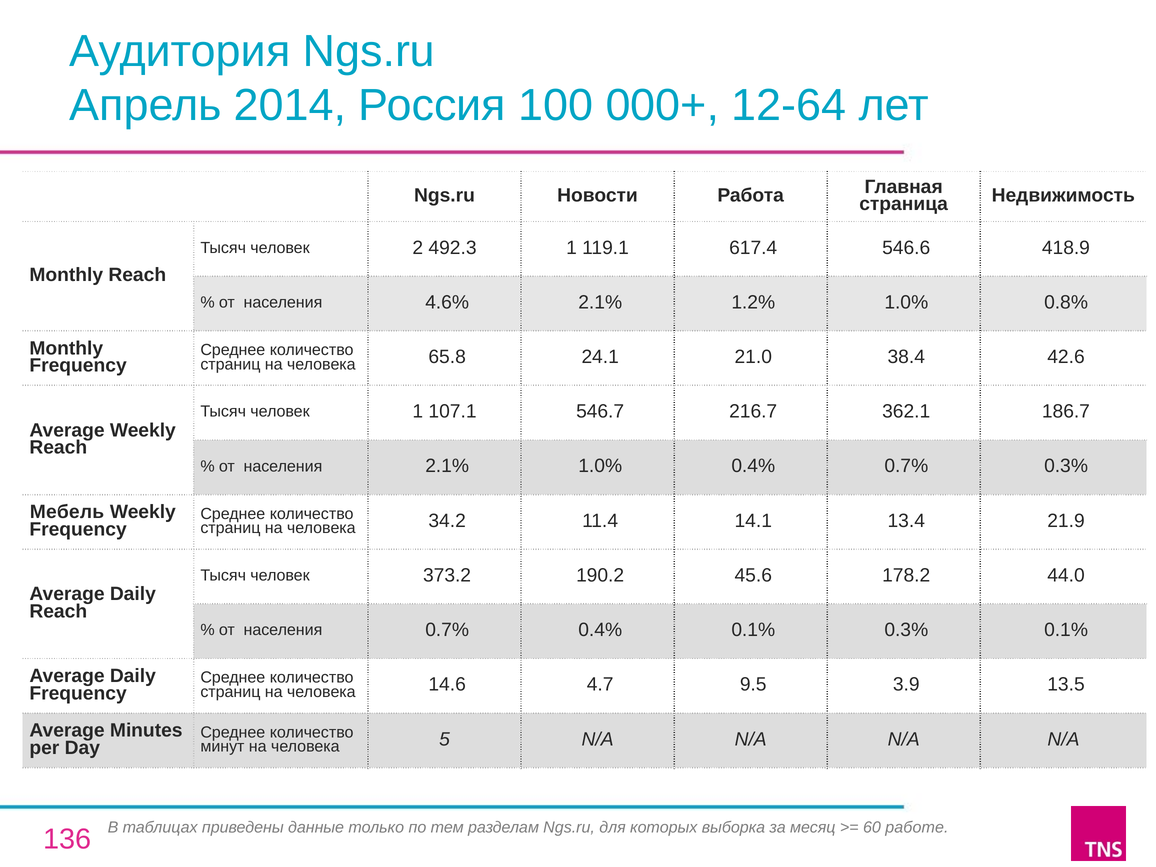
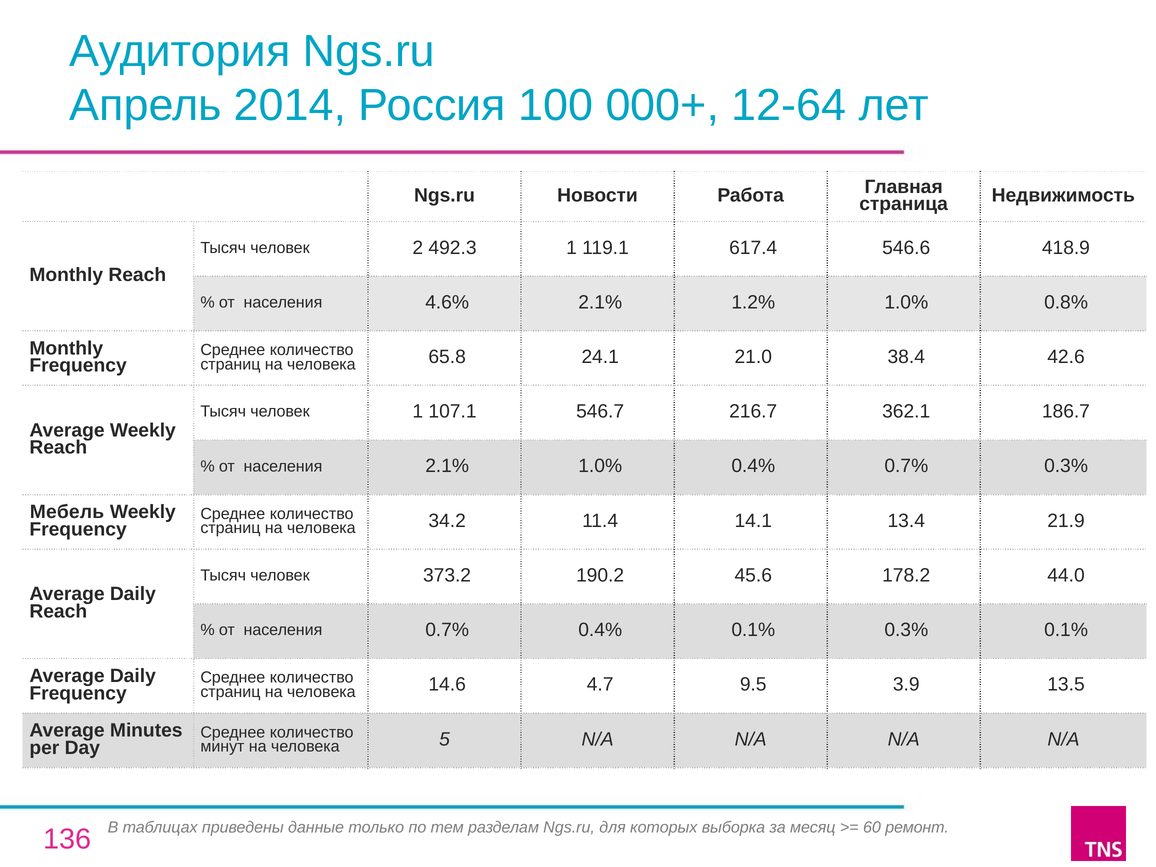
работе: работе -> ремонт
